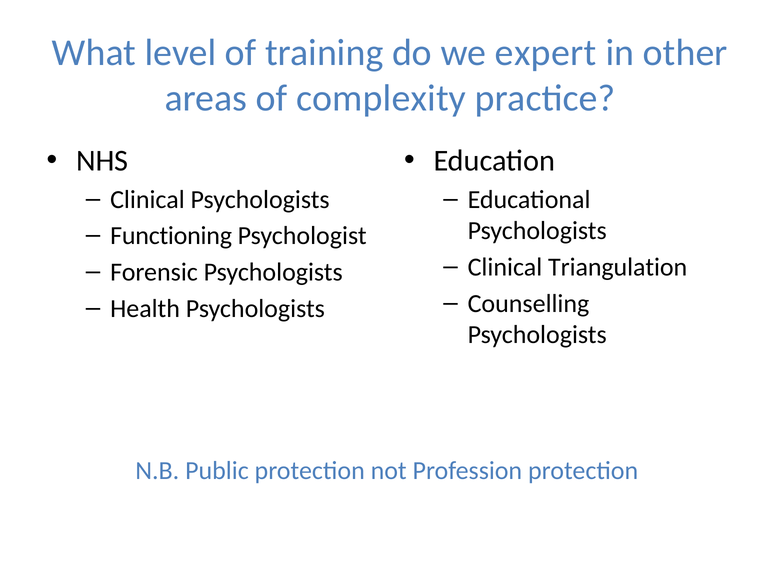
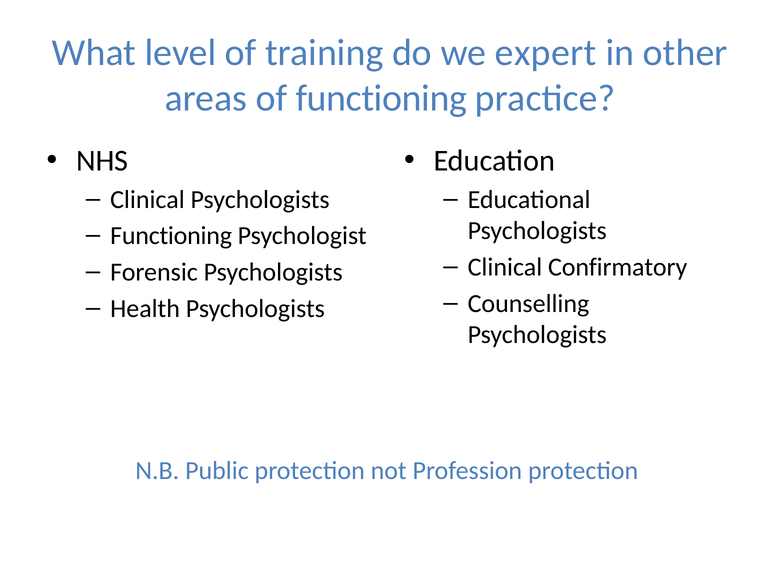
of complexity: complexity -> functioning
Triangulation: Triangulation -> Confirmatory
